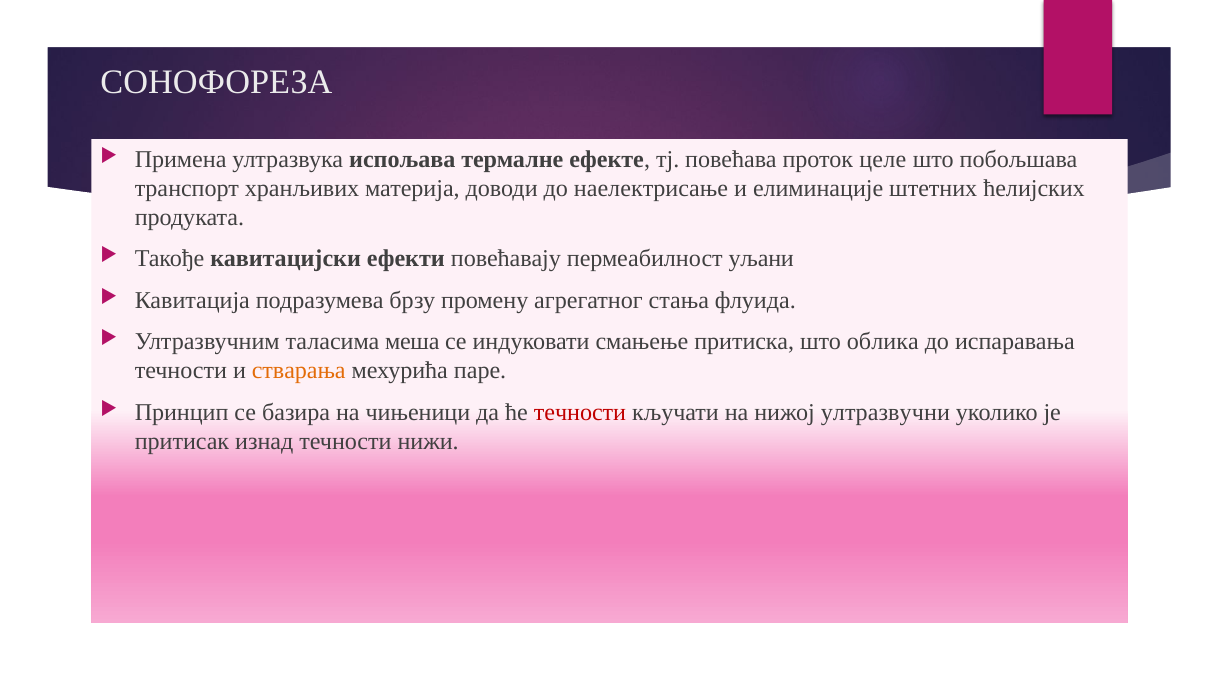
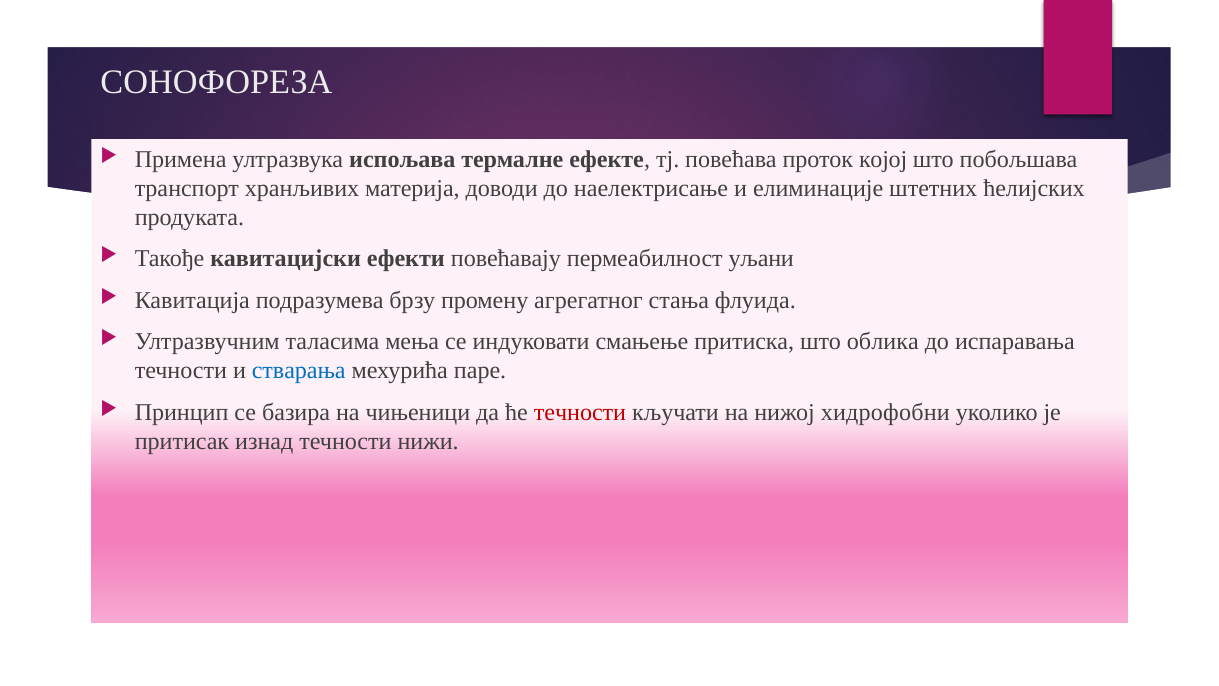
целе: целе -> којој
меша: меша -> мења
стварања colour: orange -> blue
ултразвучни: ултразвучни -> хидрофобни
